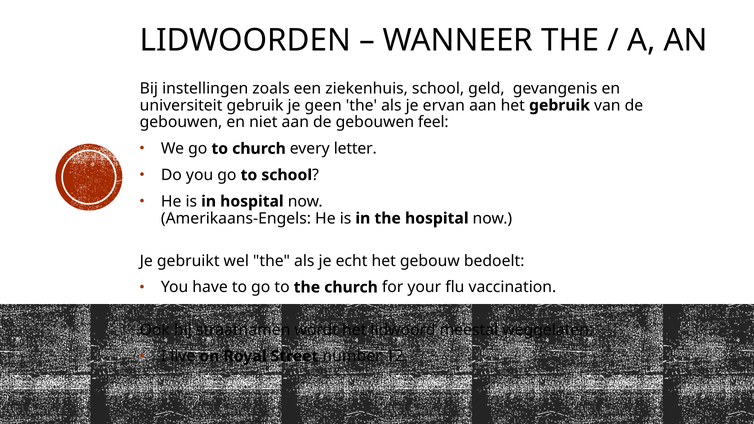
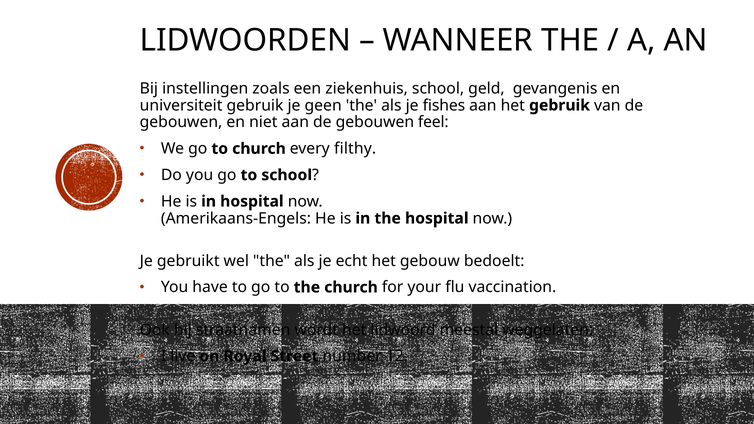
ervan: ervan -> fishes
letter: letter -> filthy
